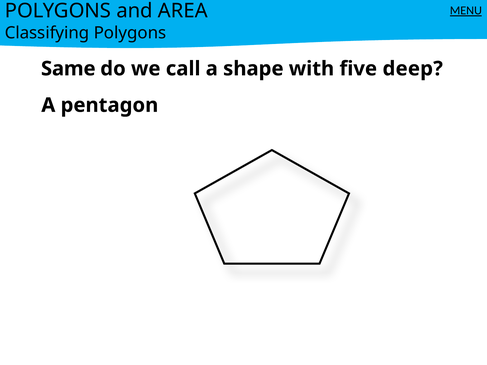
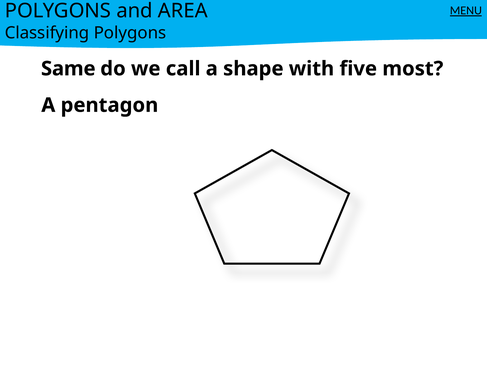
deep: deep -> most
